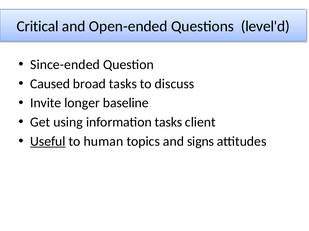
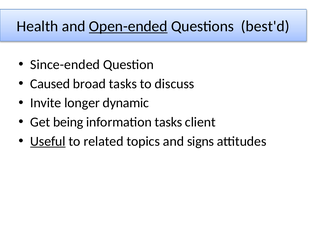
Critical: Critical -> Health
Open-ended underline: none -> present
level'd: level'd -> best'd
baseline: baseline -> dynamic
using: using -> being
human: human -> related
